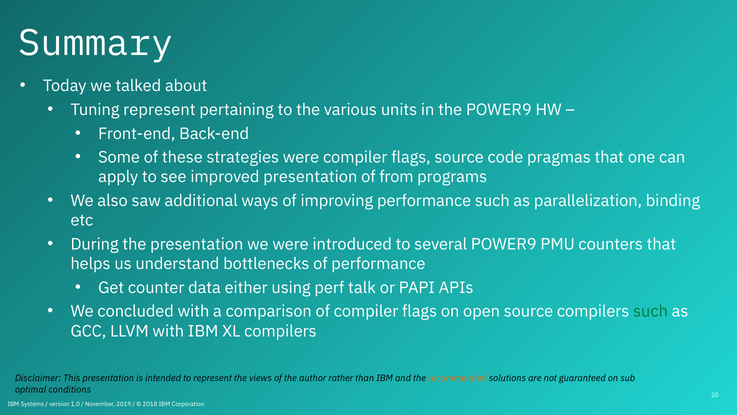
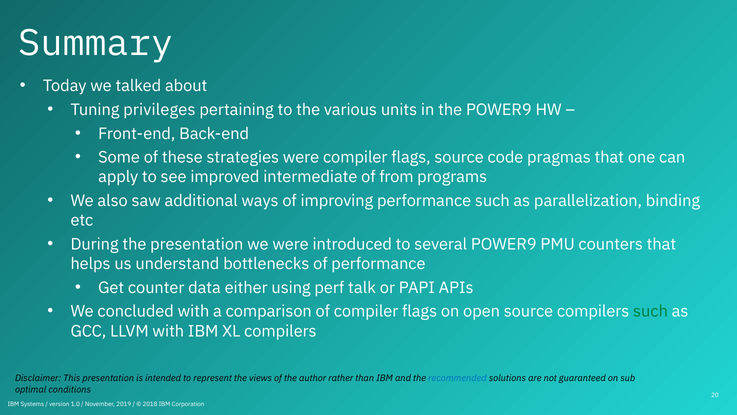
Tuning represent: represent -> privileges
improved presentation: presentation -> intermediate
recommended colour: orange -> blue
